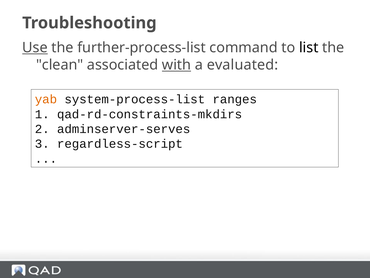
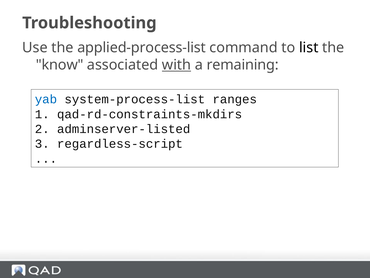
Use underline: present -> none
further-process-list: further-process-list -> applied-process-list
clean: clean -> know
evaluated: evaluated -> remaining
yab colour: orange -> blue
adminserver-serves: adminserver-serves -> adminserver-listed
